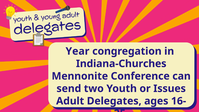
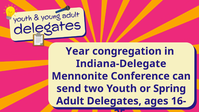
Indiana-Churches: Indiana-Churches -> Indiana-Delegate
Issues: Issues -> Spring
